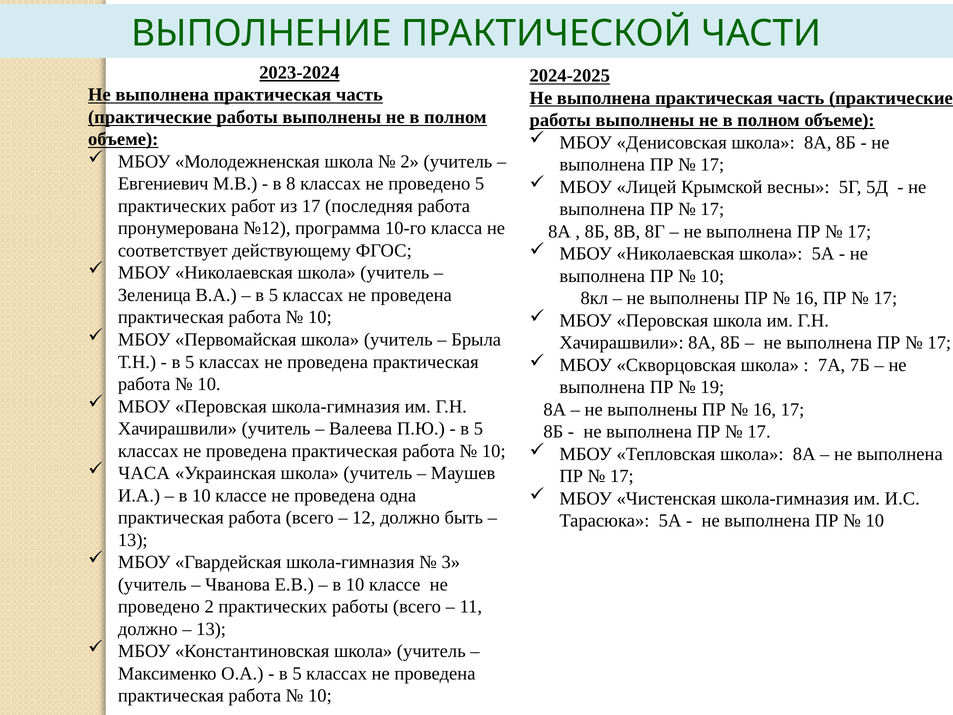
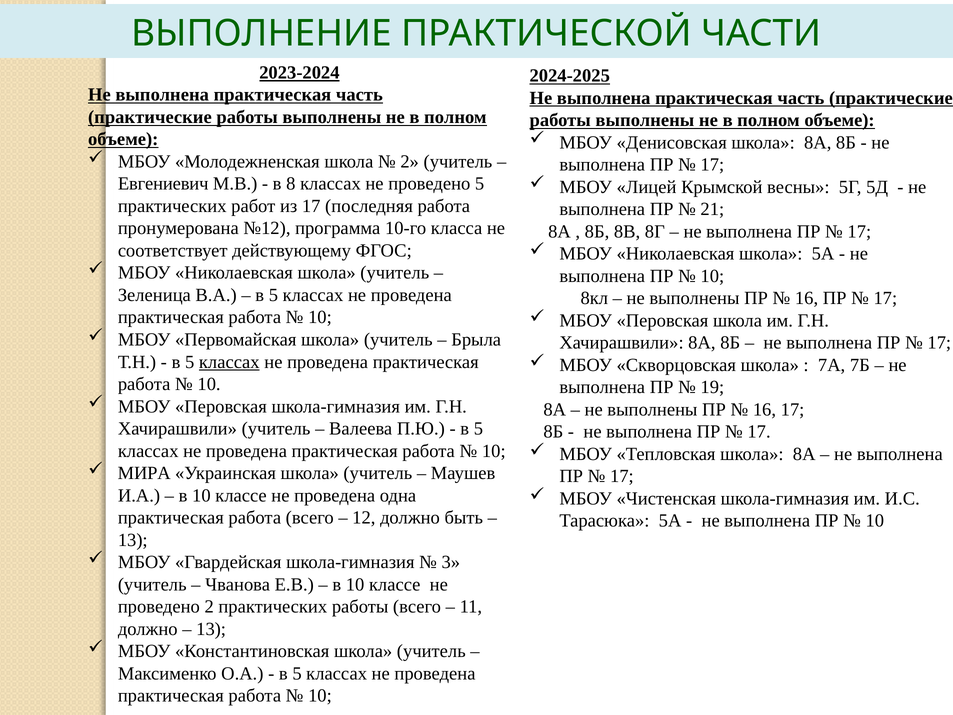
17 at (712, 209): 17 -> 21
классах at (229, 362) underline: none -> present
ЧАСА: ЧАСА -> МИРА
